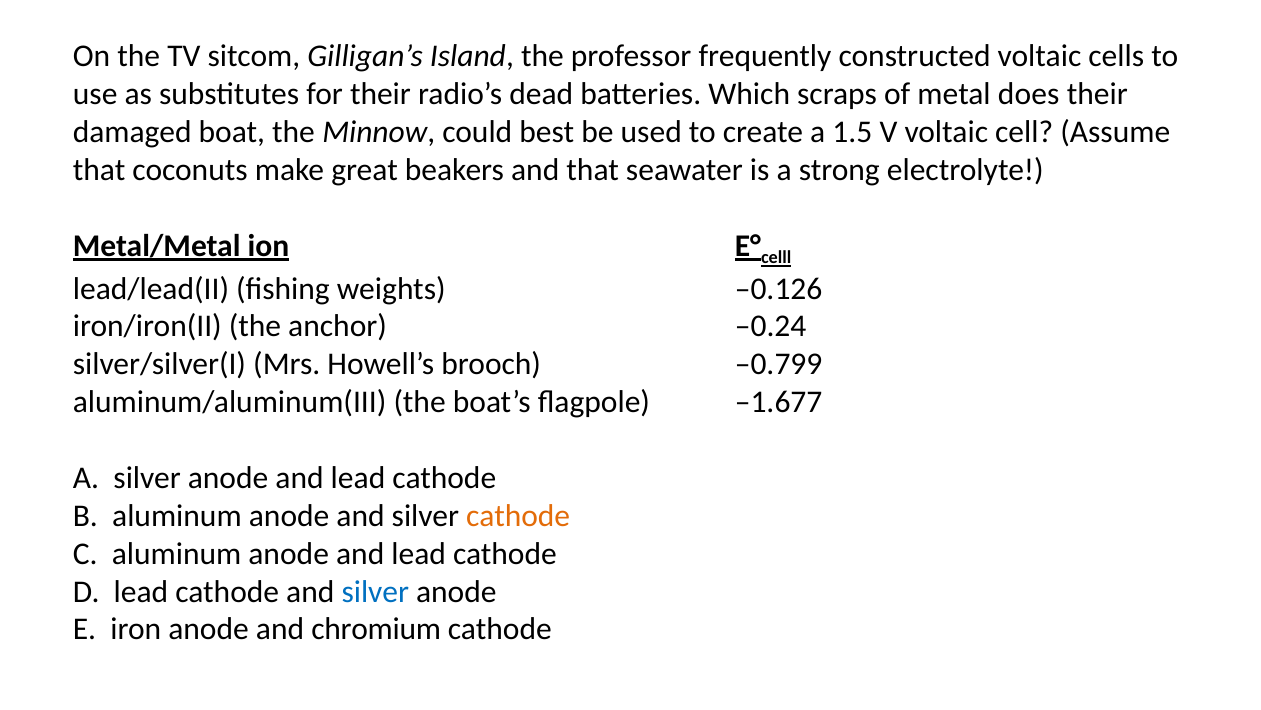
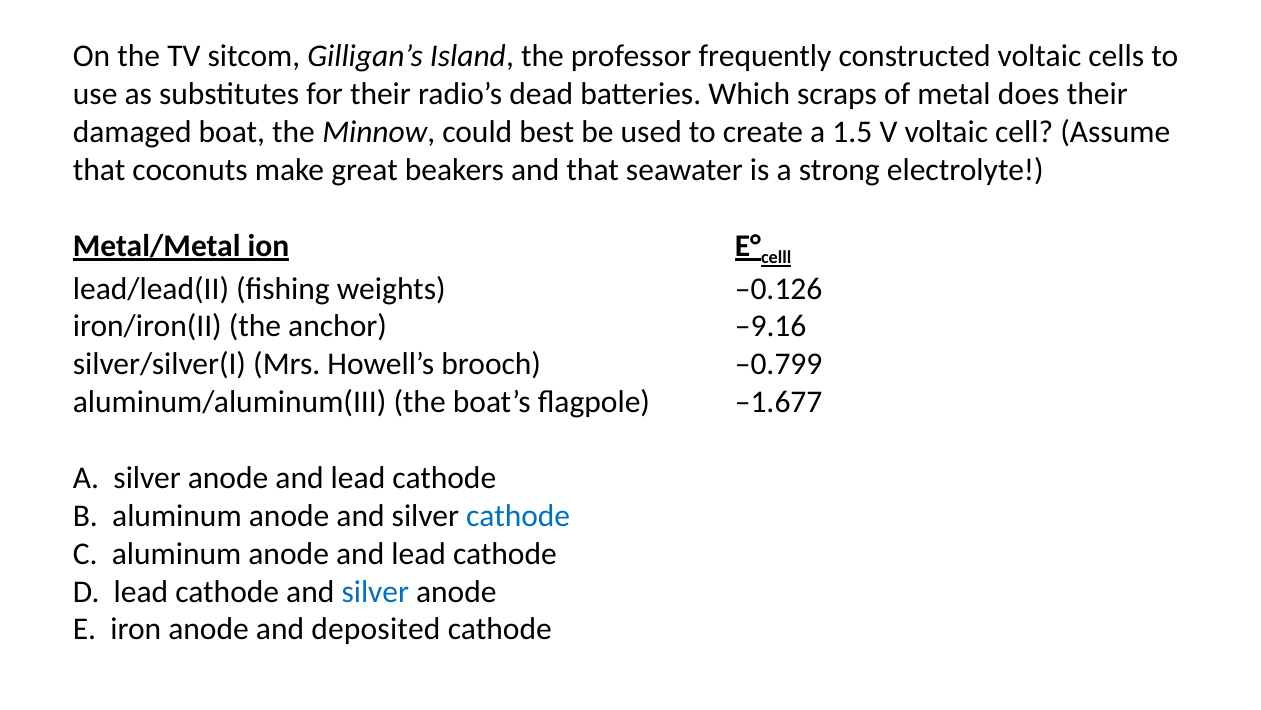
–0.24: –0.24 -> –9.16
cathode at (518, 515) colour: orange -> blue
chromium: chromium -> deposited
